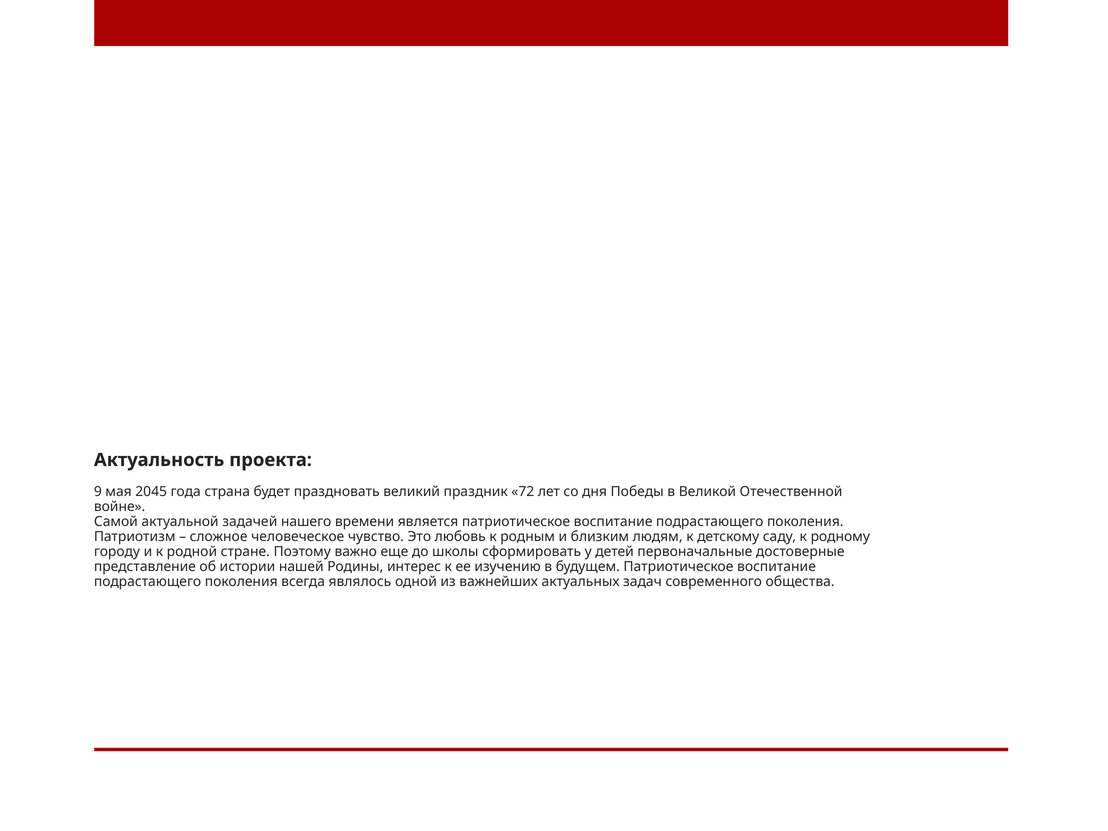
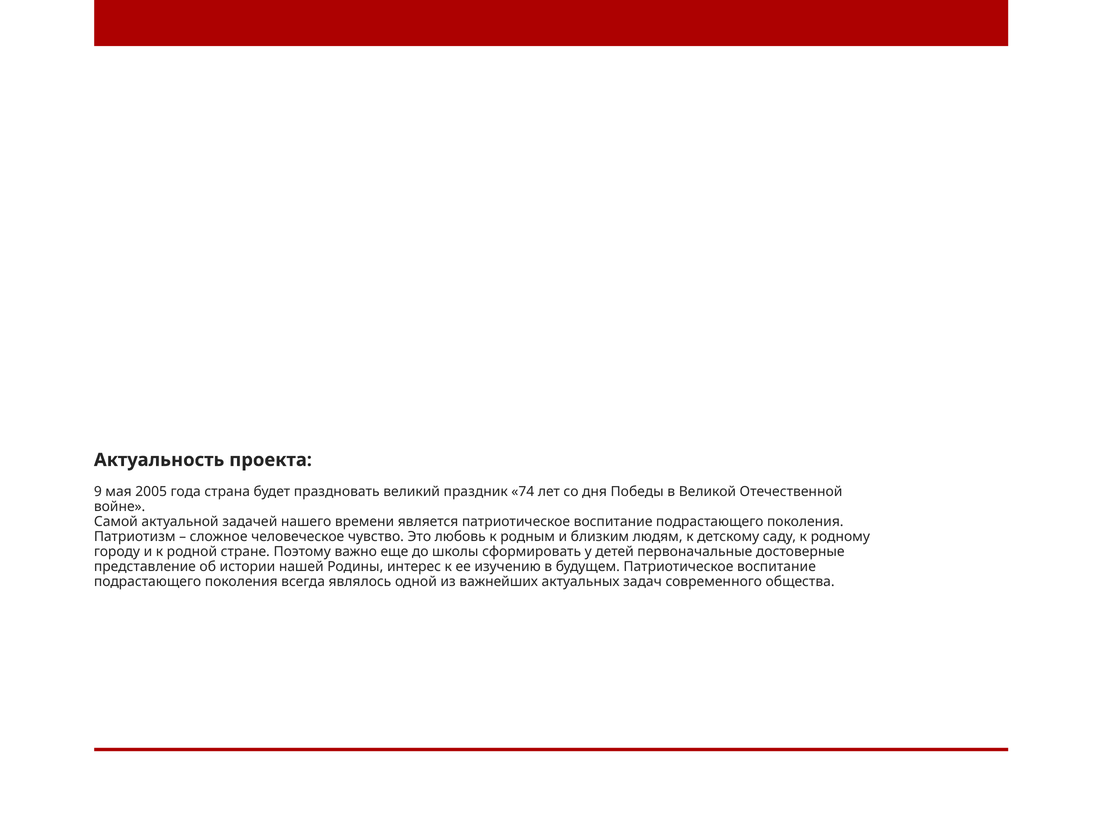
2045: 2045 -> 2005
72: 72 -> 74
